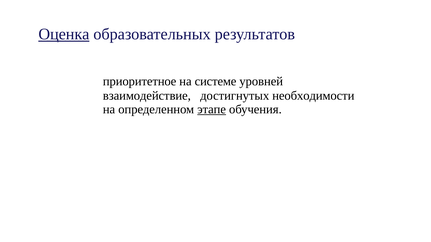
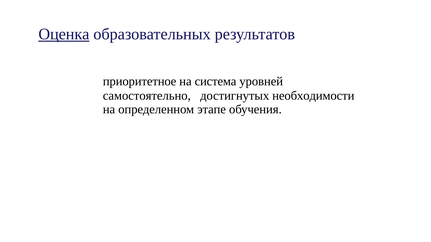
системе: системе -> система
взаимодействие: взаимодействие -> самостоятельно
этапе underline: present -> none
